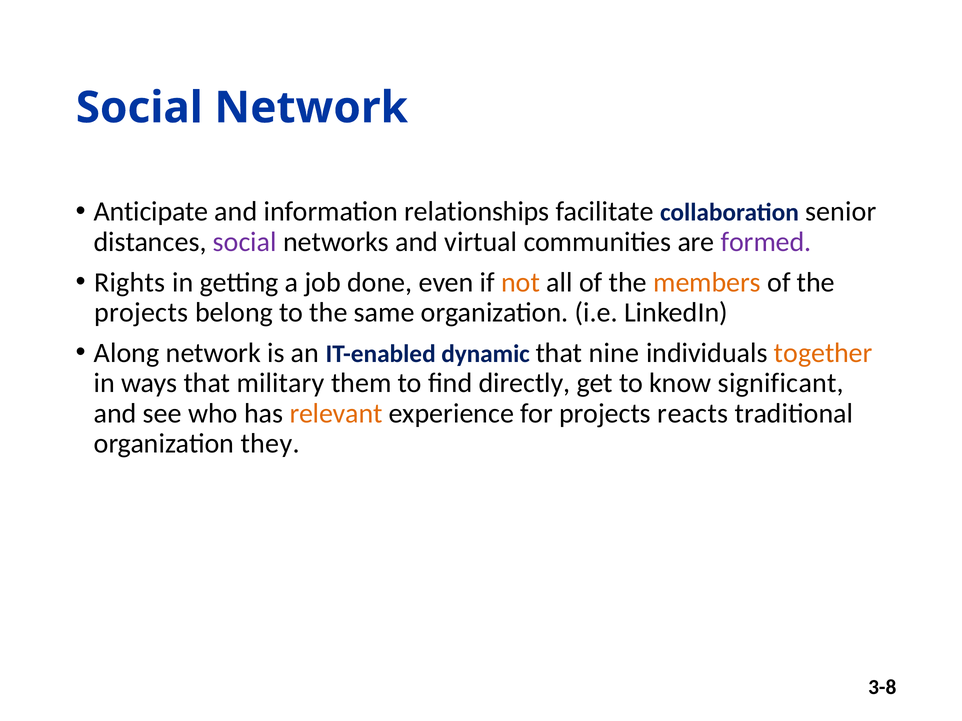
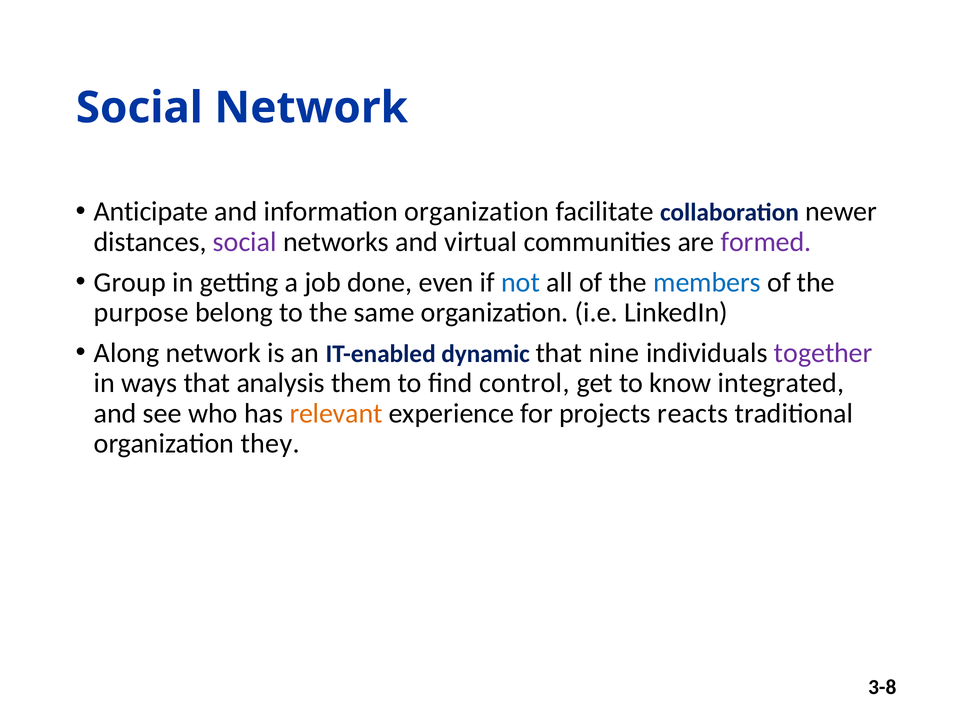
information relationships: relationships -> organization
senior: senior -> newer
Rights: Rights -> Group
not colour: orange -> blue
members colour: orange -> blue
projects at (141, 313): projects -> purpose
together colour: orange -> purple
military: military -> analysis
directly: directly -> control
significant: significant -> integrated
